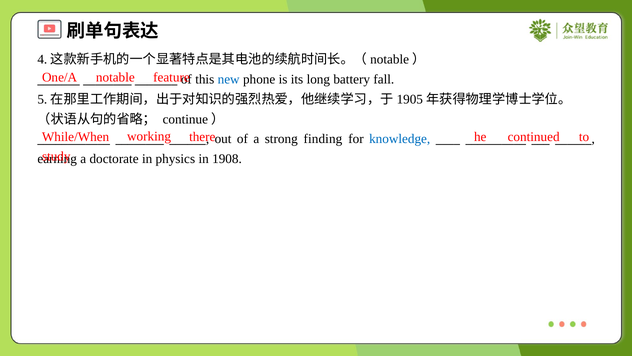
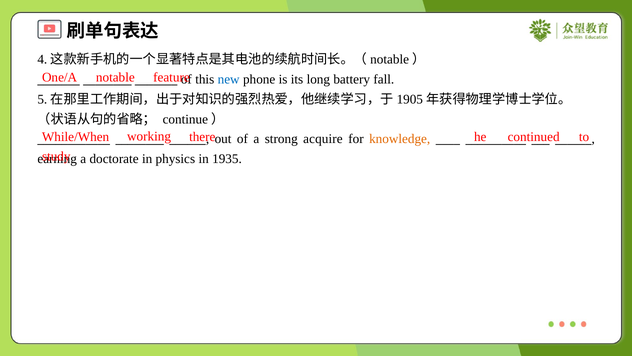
finding: finding -> acquire
knowledge colour: blue -> orange
1908: 1908 -> 1935
